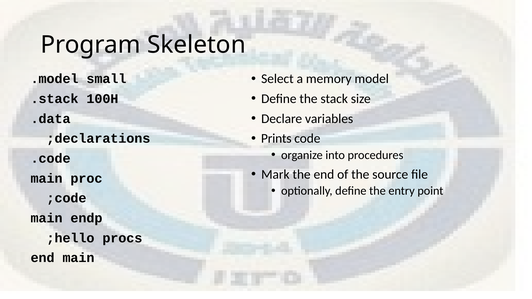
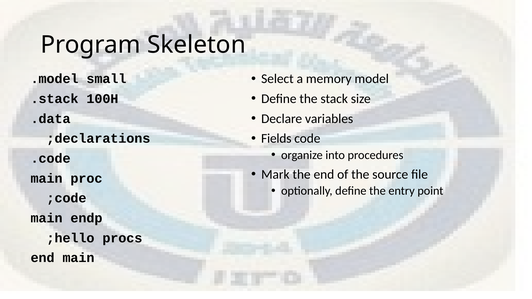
Prints: Prints -> Fields
